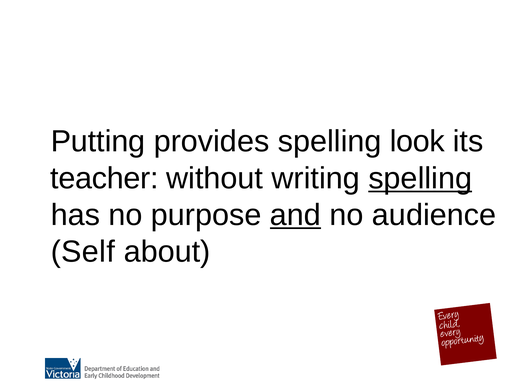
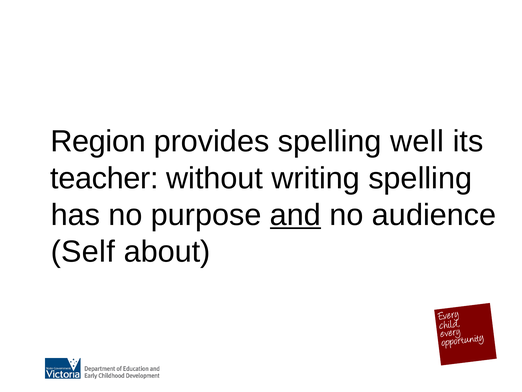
Putting: Putting -> Region
look: look -> well
spelling at (420, 178) underline: present -> none
